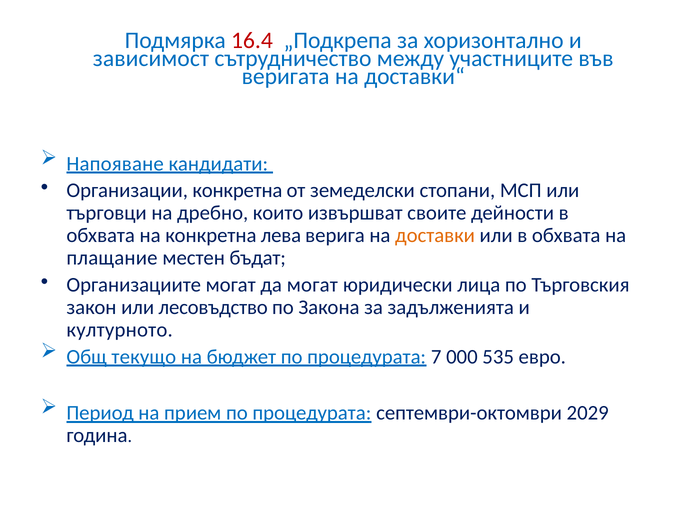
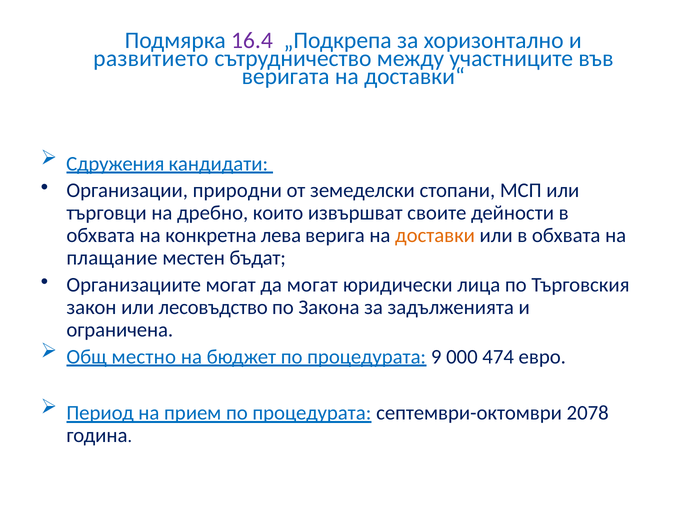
16.4 colour: red -> purple
зависимост: зависимост -> развитието
Напояване: Напояване -> Сдружения
Организации конкретна: конкретна -> природни
културното: културното -> ограничена
текущо: текущо -> местно
7: 7 -> 9
535: 535 -> 474
2029: 2029 -> 2078
